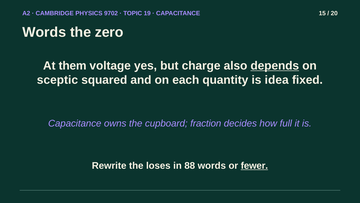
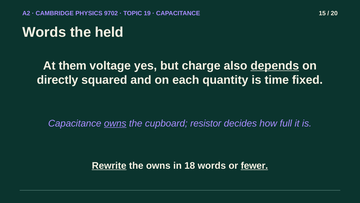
zero: zero -> held
sceptic: sceptic -> directly
idea: idea -> time
owns at (115, 123) underline: none -> present
fraction: fraction -> resistor
Rewrite underline: none -> present
the loses: loses -> owns
88: 88 -> 18
